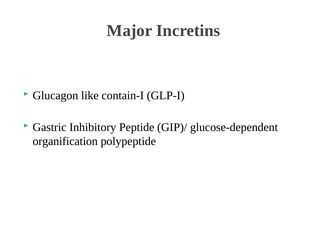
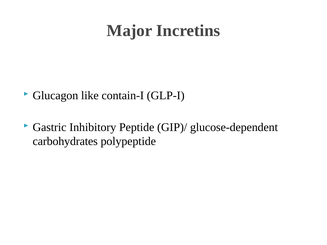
organification: organification -> carbohydrates
